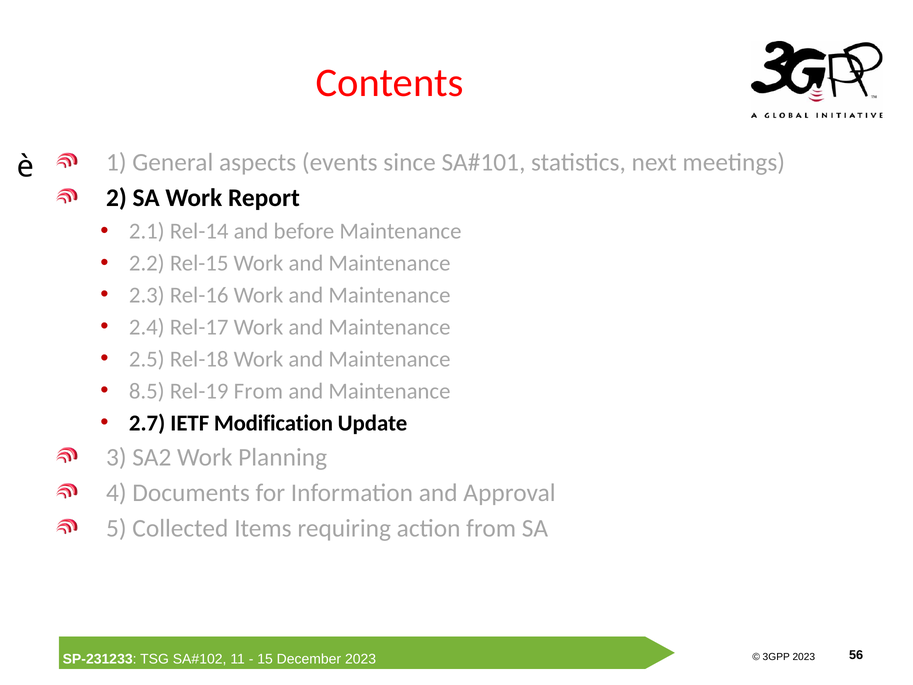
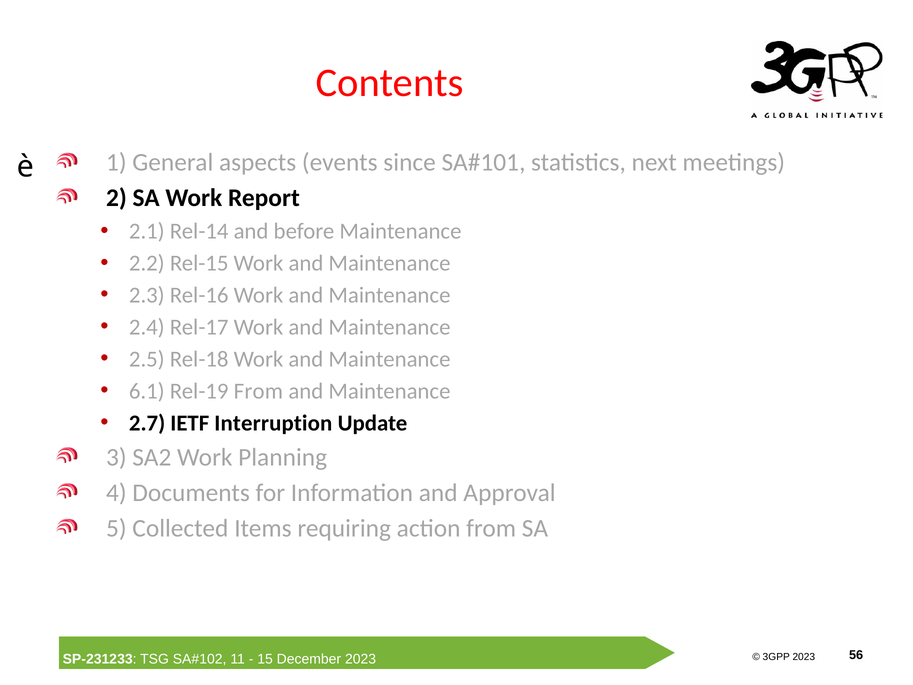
8.5: 8.5 -> 6.1
Modification: Modification -> Interruption
